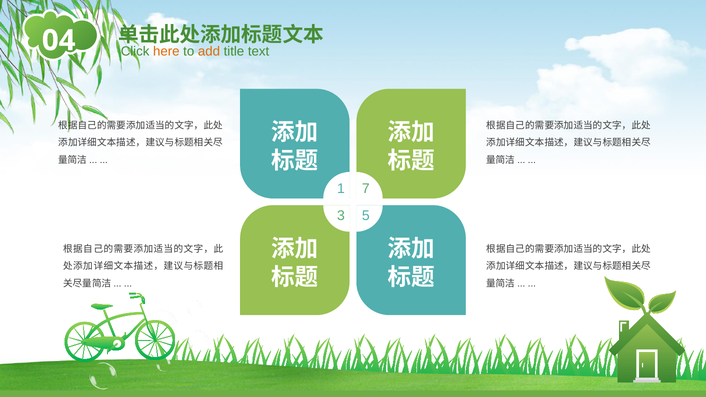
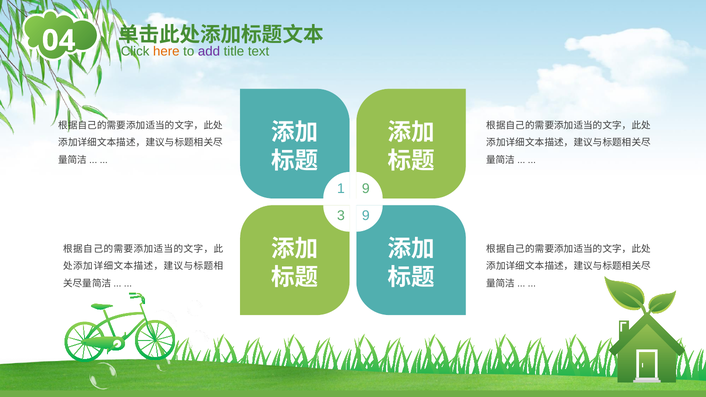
add colour: orange -> purple
1 7: 7 -> 9
3 5: 5 -> 9
